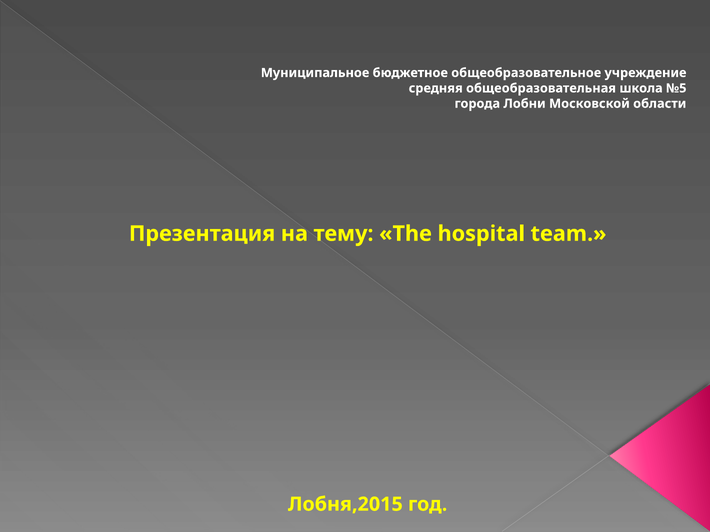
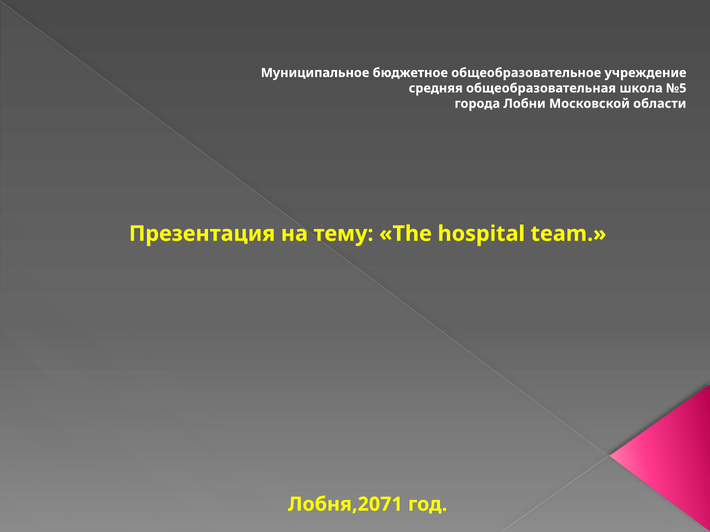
Лобня,2015: Лобня,2015 -> Лобня,2071
